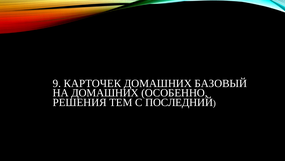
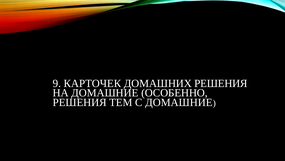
ДОМАШНИХ БАЗОВЫЙ: БАЗОВЫЙ -> РЕШЕНИЯ
НА ДОМАШНИХ: ДОМАШНИХ -> ДОМАШНИЕ
С ПОСЛЕДНИЙ: ПОСЛЕДНИЙ -> ДОМАШНИЕ
